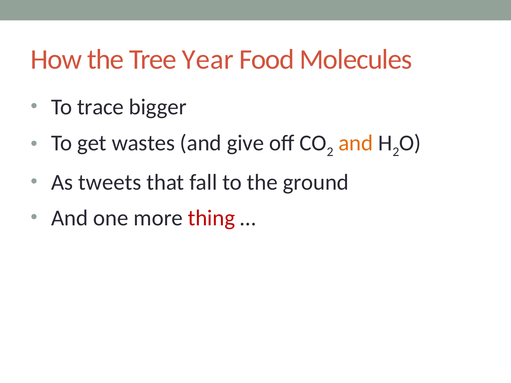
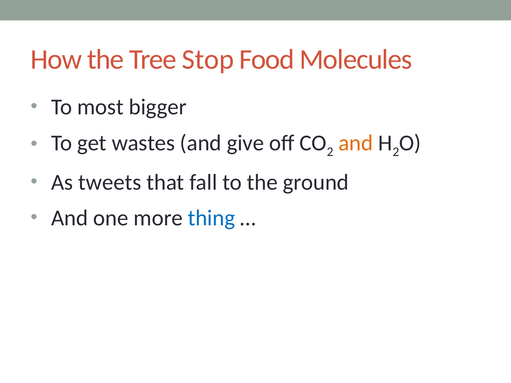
Year: Year -> Stop
trace: trace -> most
thing colour: red -> blue
